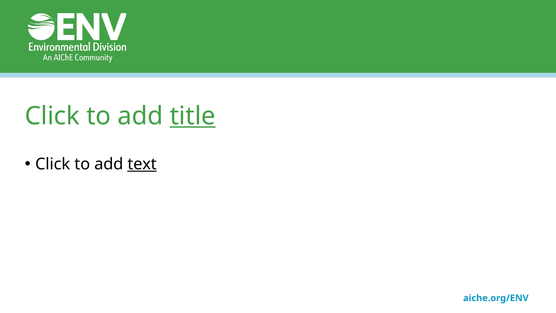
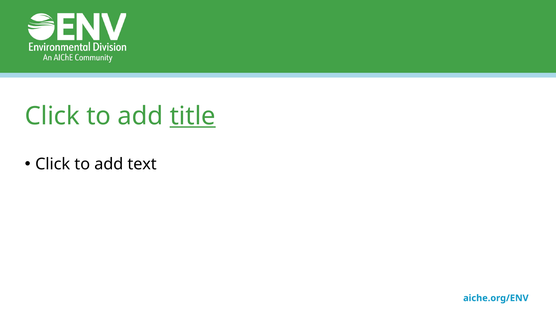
text underline: present -> none
